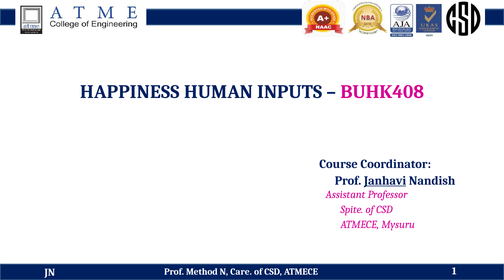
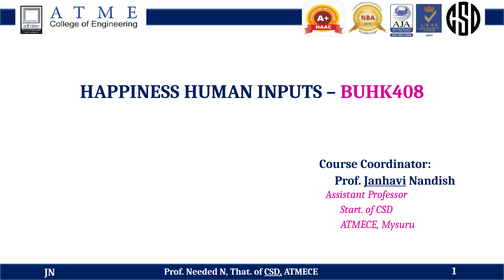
Spite: Spite -> Start
Method: Method -> Needed
Care: Care -> That
CSD at (273, 272) underline: none -> present
